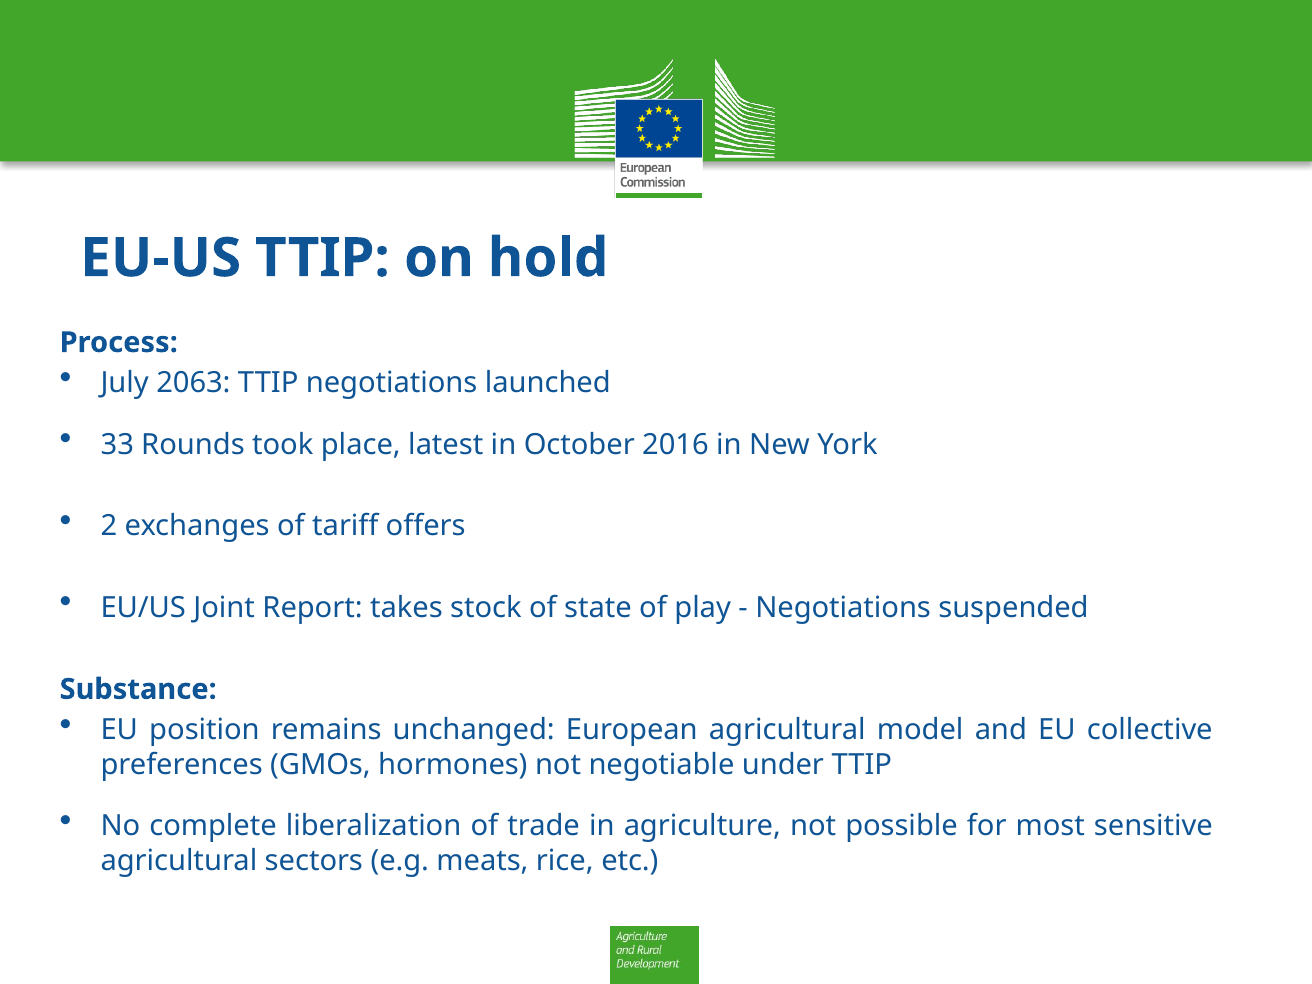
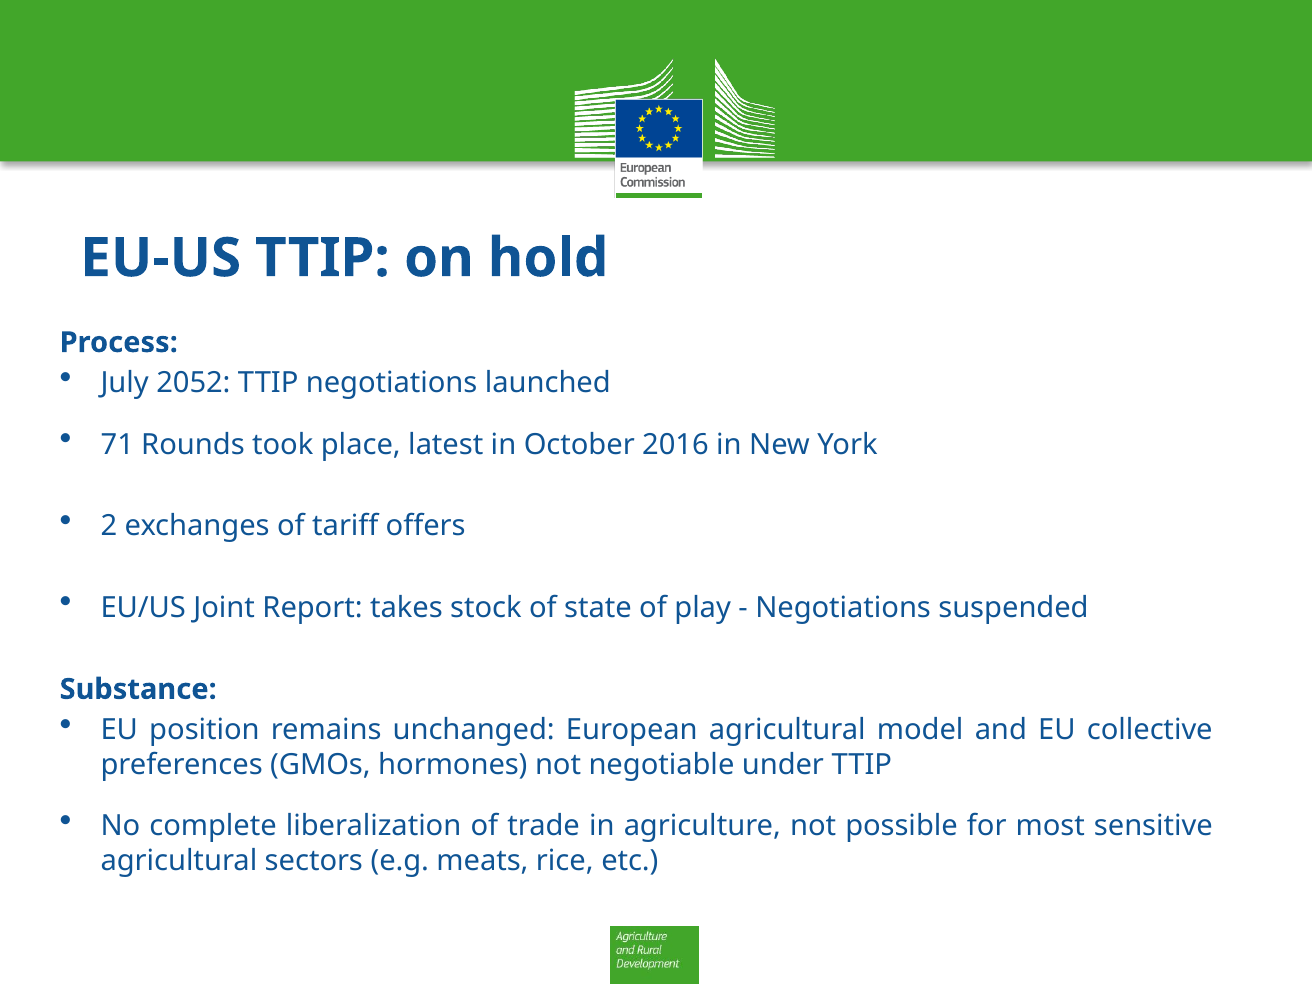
2063: 2063 -> 2052
33: 33 -> 71
